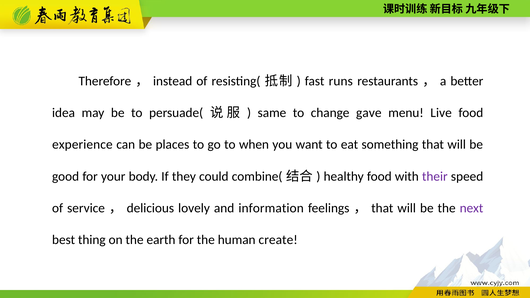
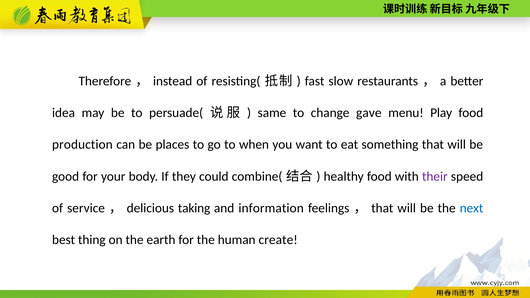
runs: runs -> slow
Live: Live -> Play
experience: experience -> production
lovely: lovely -> taking
next colour: purple -> blue
